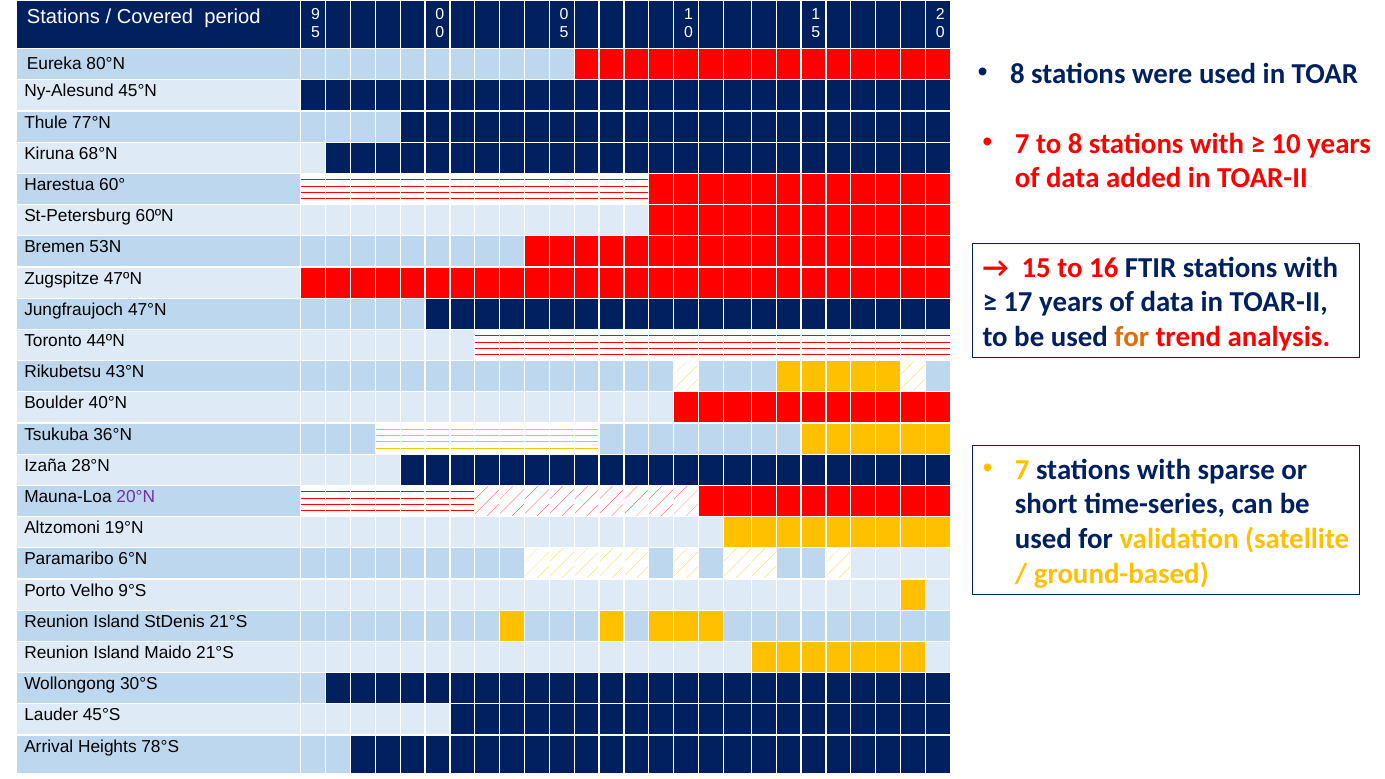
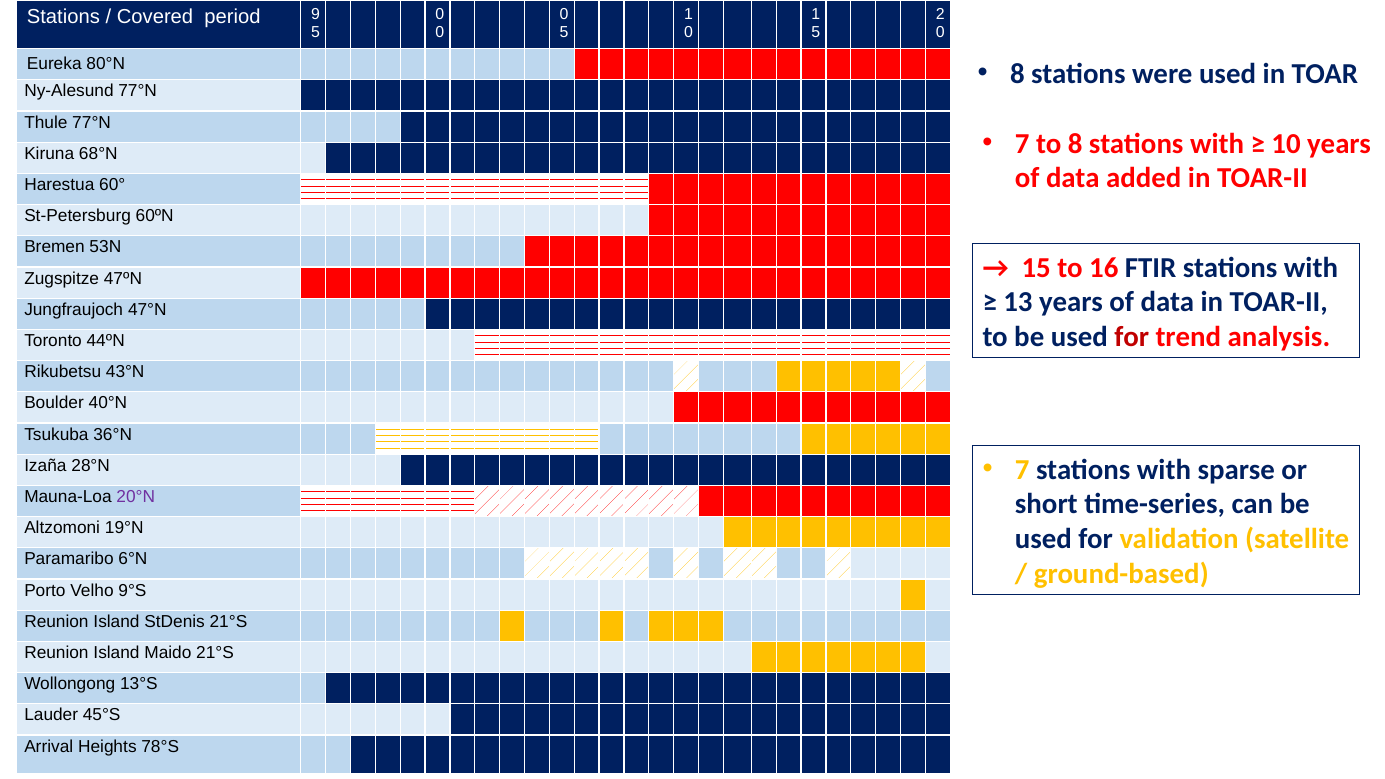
Ny-Alesund 45°N: 45°N -> 77°N
17: 17 -> 13
for at (1132, 337) colour: orange -> red
30°S: 30°S -> 13°S
